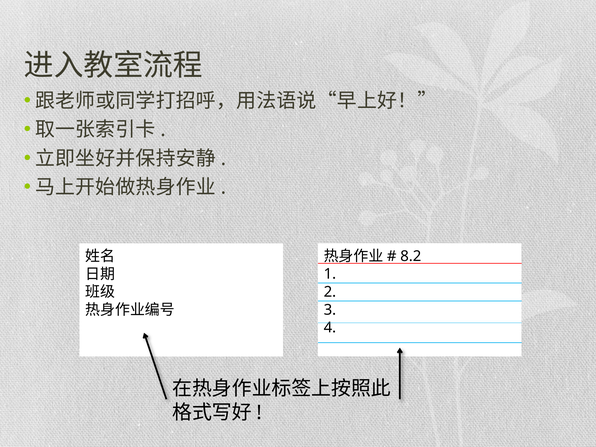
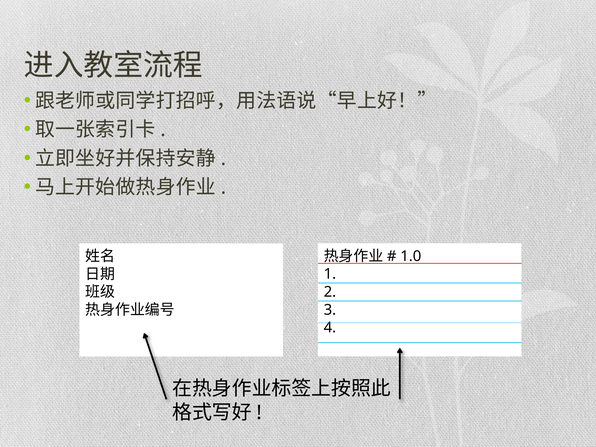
8.2: 8.2 -> 1.0
